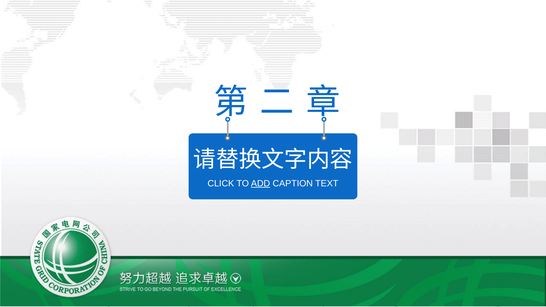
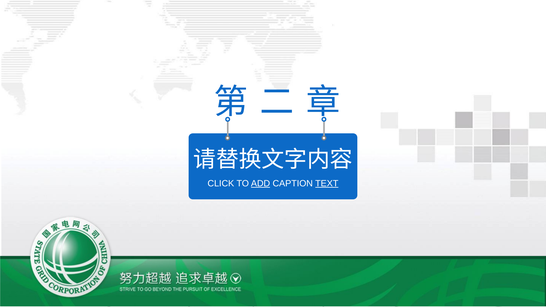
TEXT underline: none -> present
